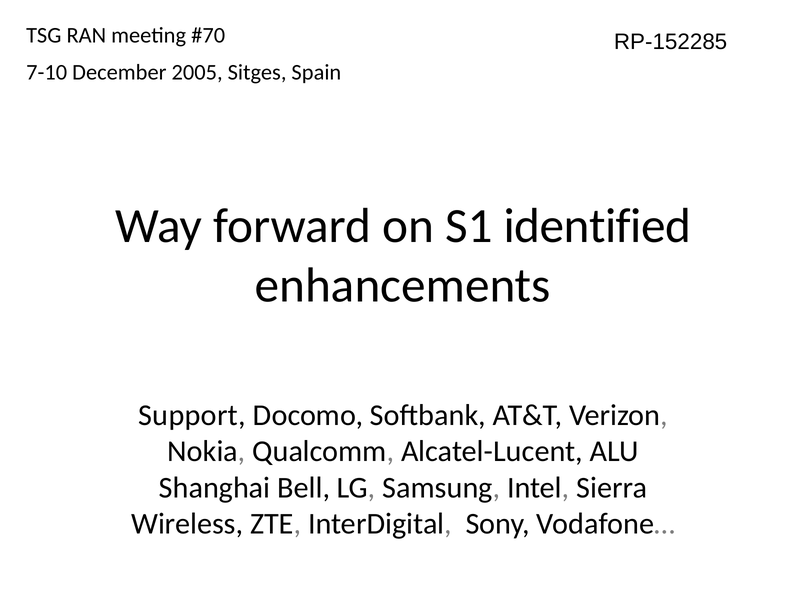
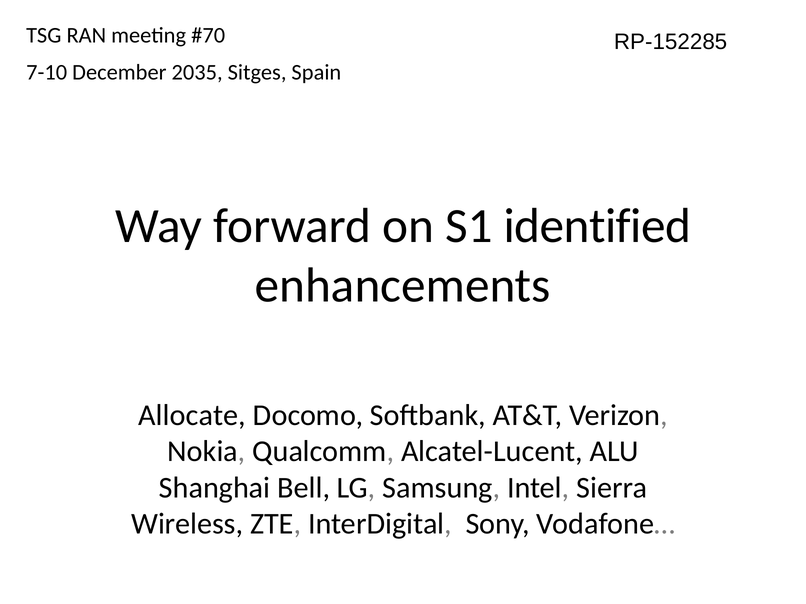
2005: 2005 -> 2035
Support: Support -> Allocate
